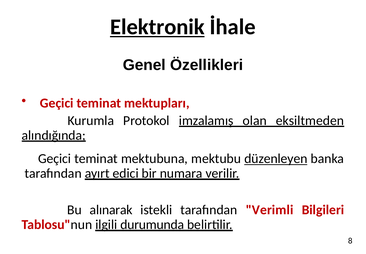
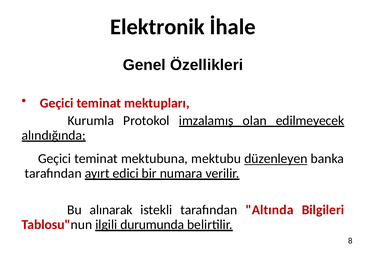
Elektronik underline: present -> none
eksiltmeden: eksiltmeden -> edilmeyecek
Verimli: Verimli -> Altında
